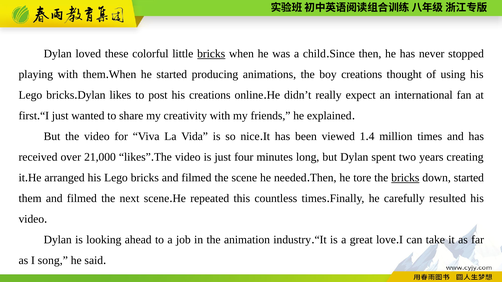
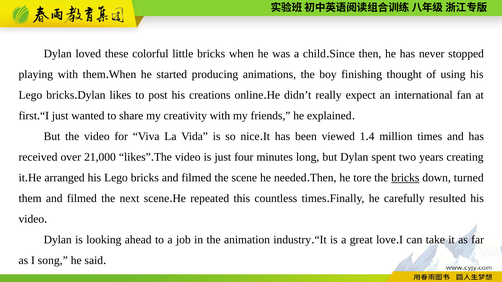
bricks at (211, 54) underline: present -> none
boy creations: creations -> finishing
down started: started -> turned
